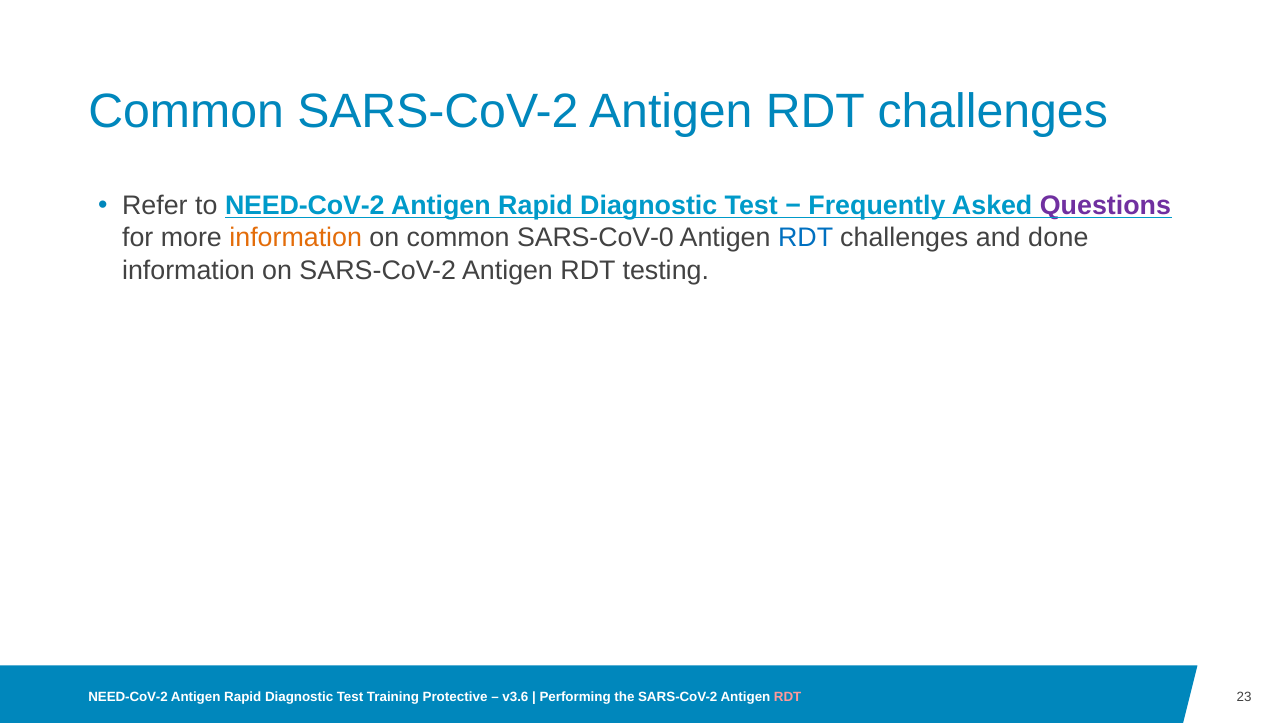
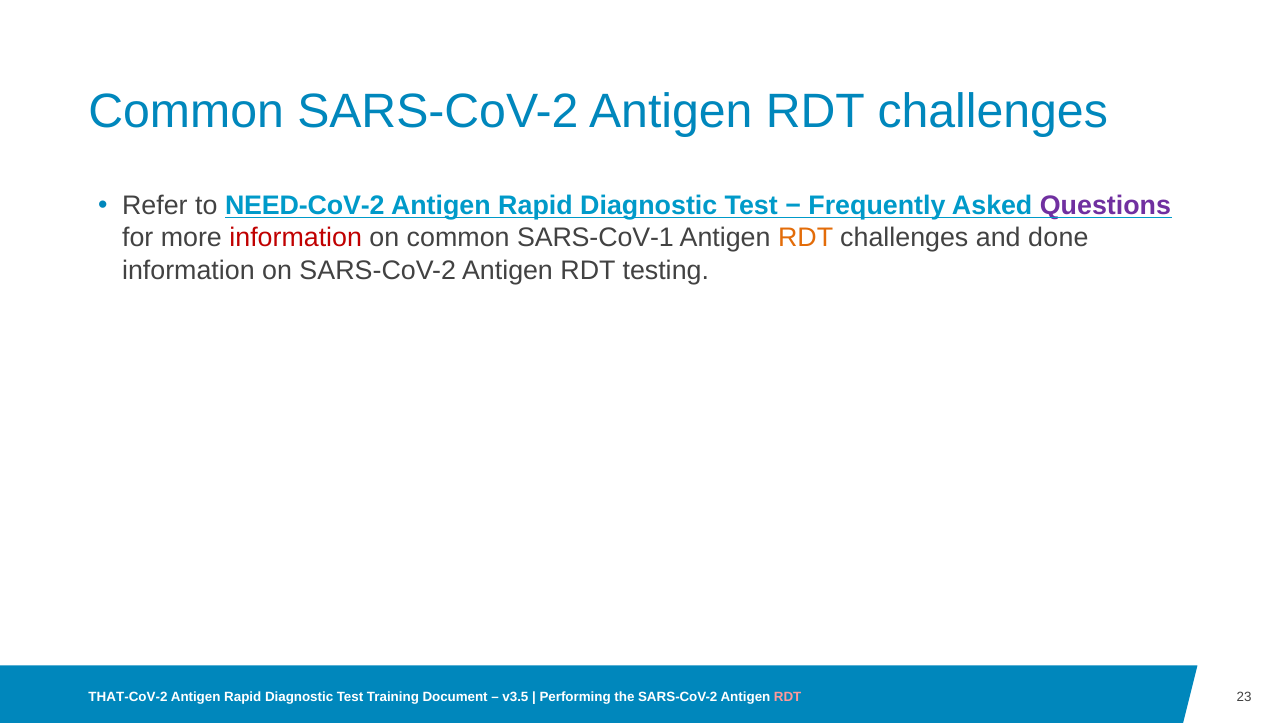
information at (296, 238) colour: orange -> red
SARS-CoV-0: SARS-CoV-0 -> SARS-CoV-1
RDT at (806, 238) colour: blue -> orange
NEED-CoV-2 at (128, 698): NEED-CoV-2 -> THAT-CoV-2
Protective: Protective -> Document
v3.6: v3.6 -> v3.5
